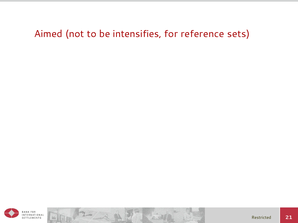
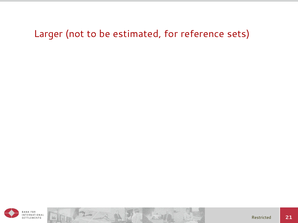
Aimed: Aimed -> Larger
intensifies: intensifies -> estimated
